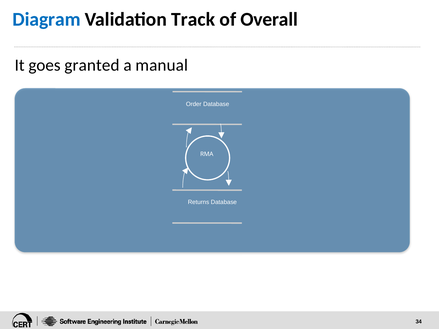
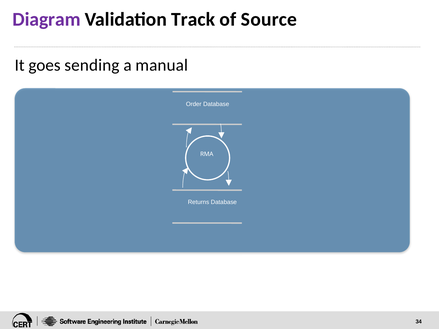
Diagram colour: blue -> purple
Overall: Overall -> Source
granted: granted -> sending
